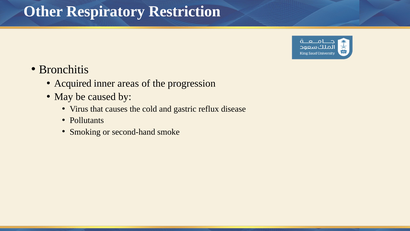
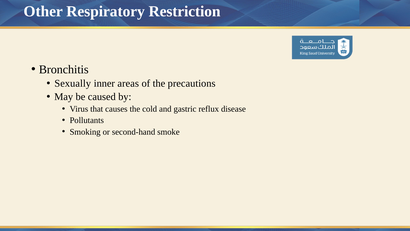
Acquired: Acquired -> Sexually
progression: progression -> precautions
